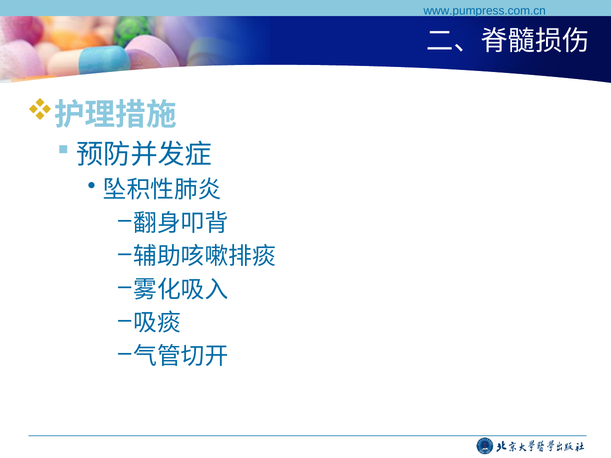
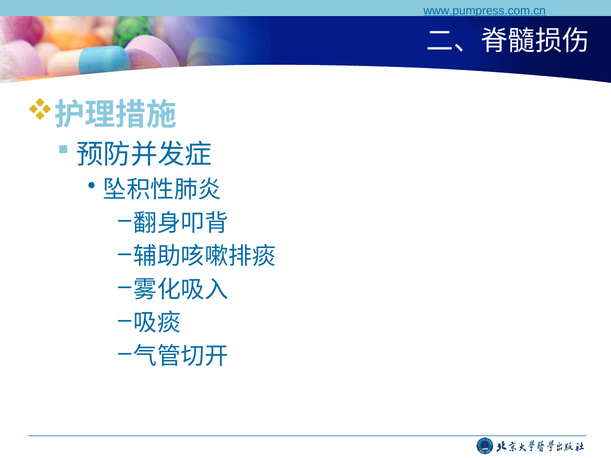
www.pumpress.com.cn underline: none -> present
